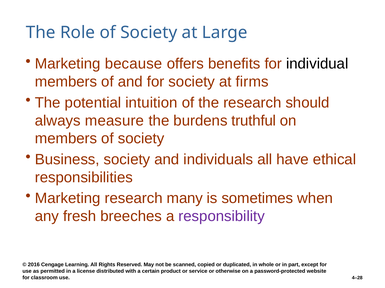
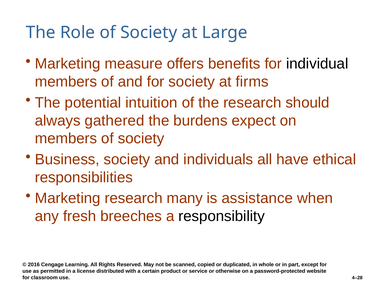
because: because -> measure
measure: measure -> gathered
truthful: truthful -> expect
sometimes: sometimes -> assistance
responsibility colour: purple -> black
